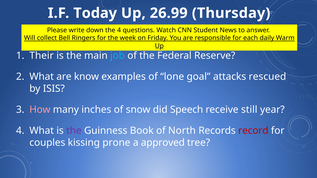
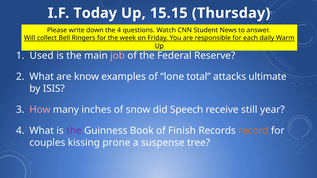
26.99: 26.99 -> 15.15
Their: Their -> Used
job colour: light blue -> pink
goal: goal -> total
rescued: rescued -> ultimate
North: North -> Finish
record colour: red -> orange
approved: approved -> suspense
